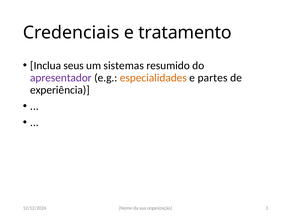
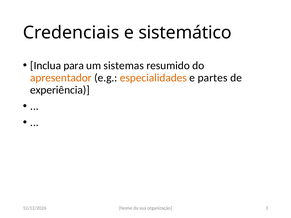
tratamento: tratamento -> sistemático
seus: seus -> para
apresentador colour: purple -> orange
